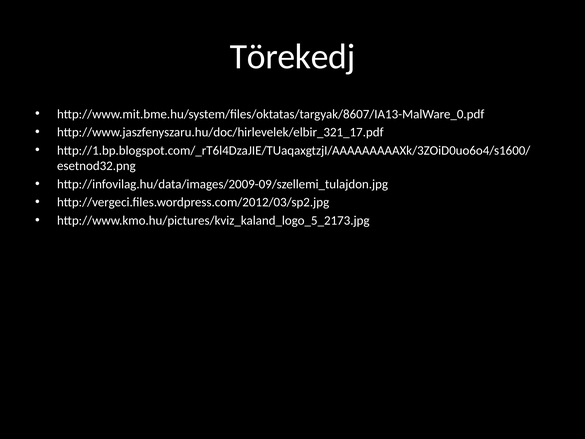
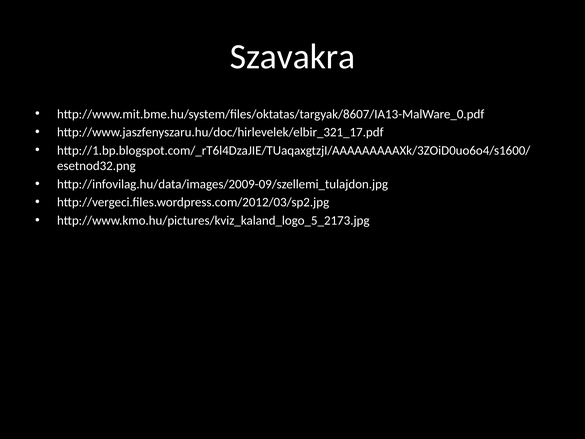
Törekedj: Törekedj -> Szavakra
